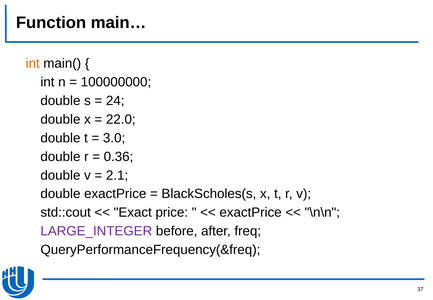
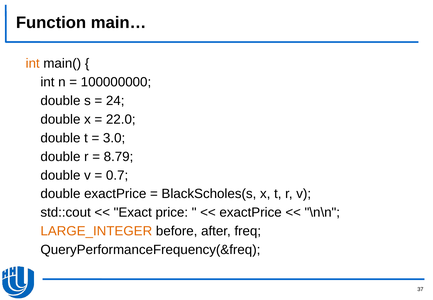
0.36: 0.36 -> 8.79
2.1: 2.1 -> 0.7
LARGE_INTEGER colour: purple -> orange
